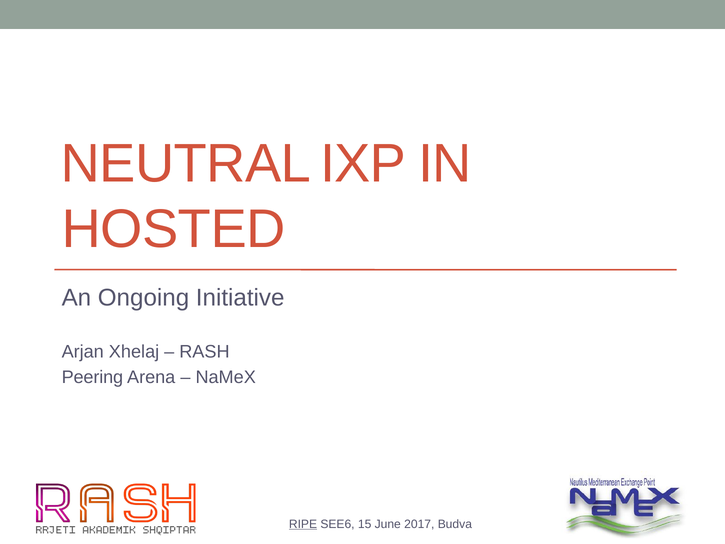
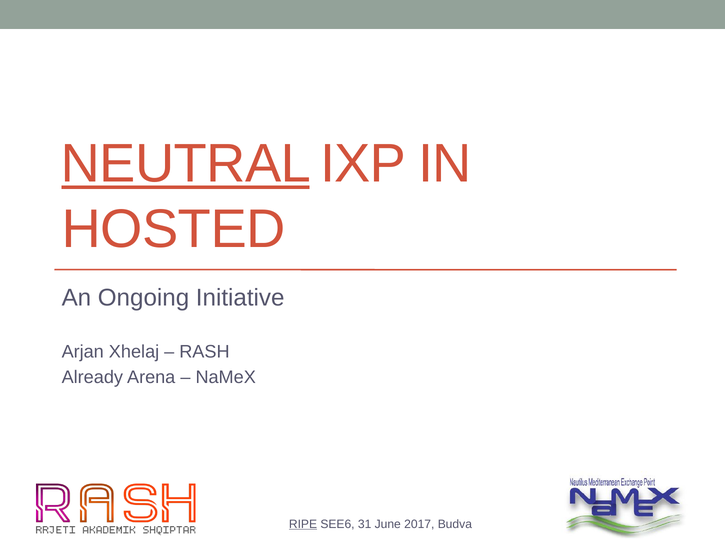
NEUTRAL underline: none -> present
Peering: Peering -> Already
15: 15 -> 31
